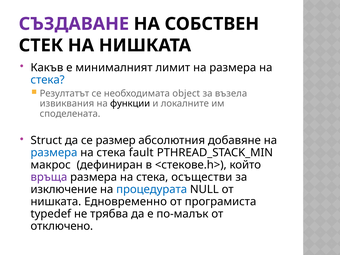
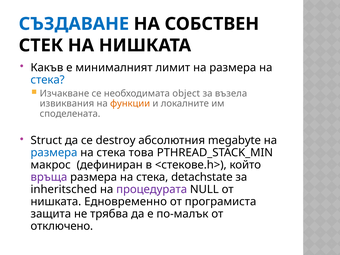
СЪЗДАВАНЕ colour: purple -> blue
Резултатът: Резултатът -> Изчакване
функции colour: black -> orange
размер: размер -> destroy
добавяне: добавяне -> megabyte
fault: fault -> това
осъществи: осъществи -> detachstate
изключение: изключение -> inheritsched
процедурата colour: blue -> purple
typedef: typedef -> защита
